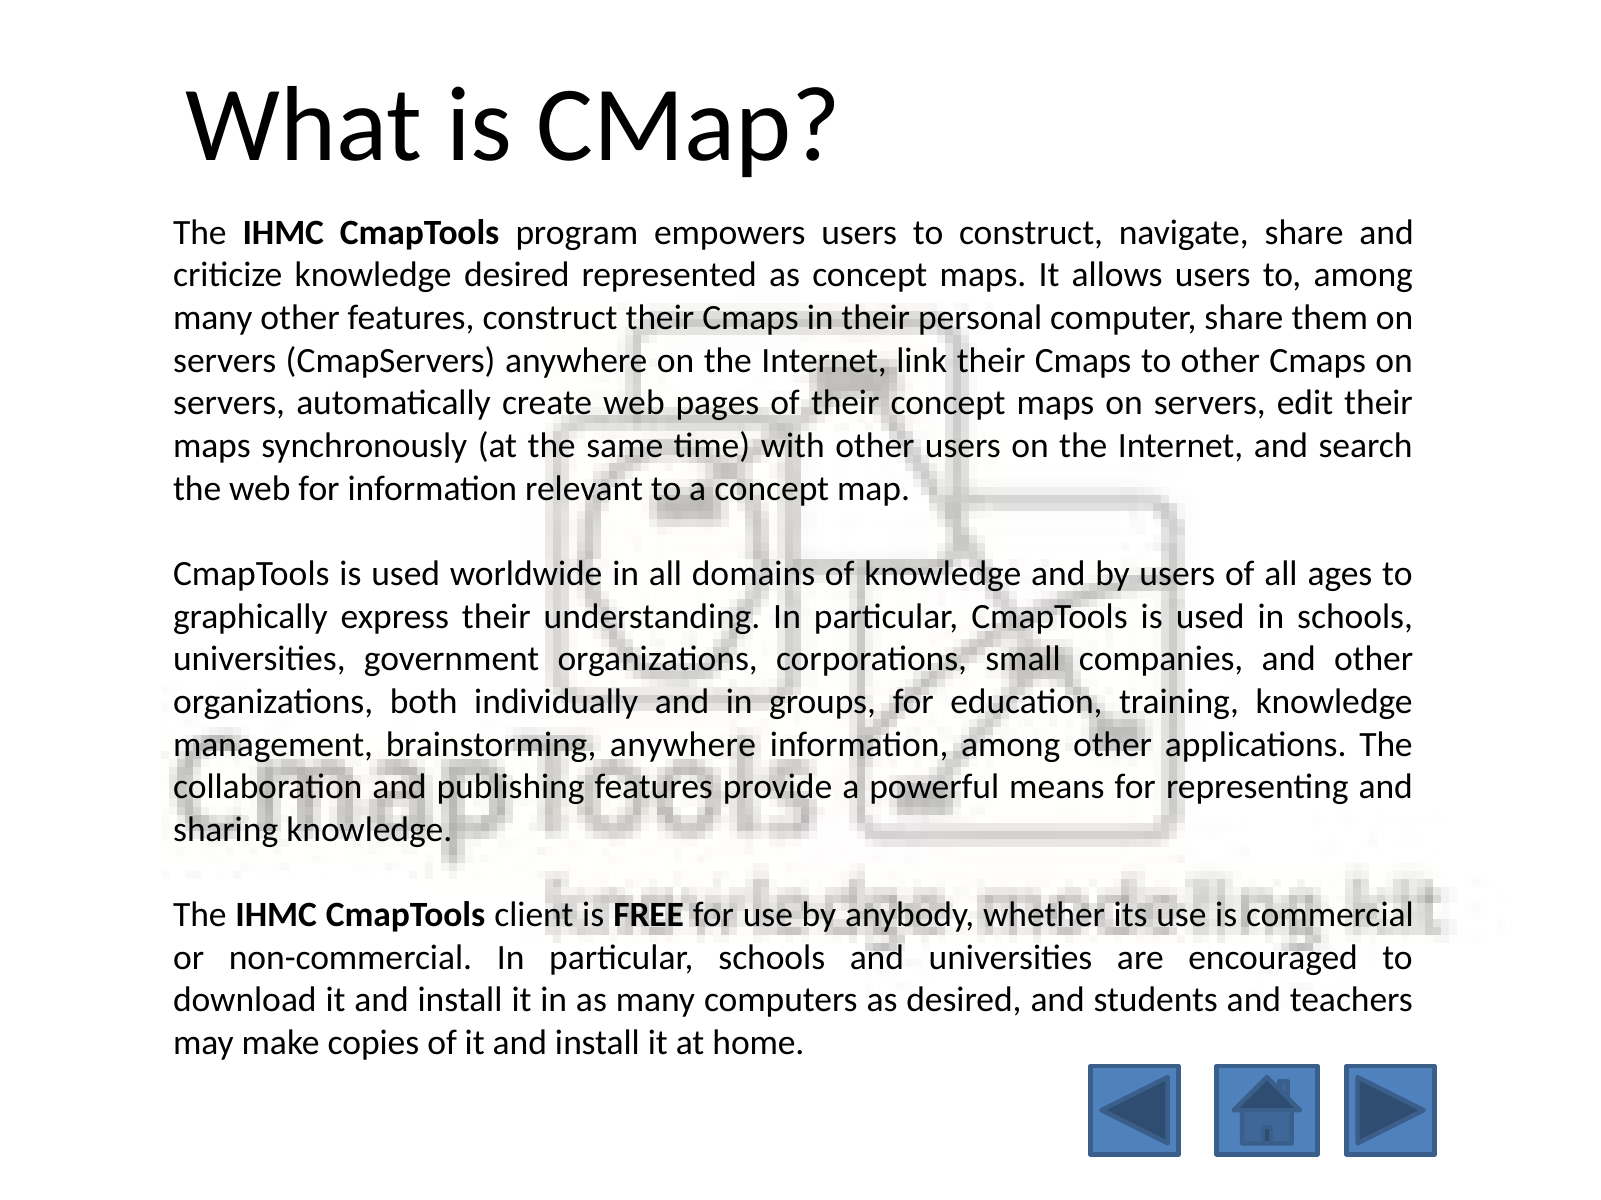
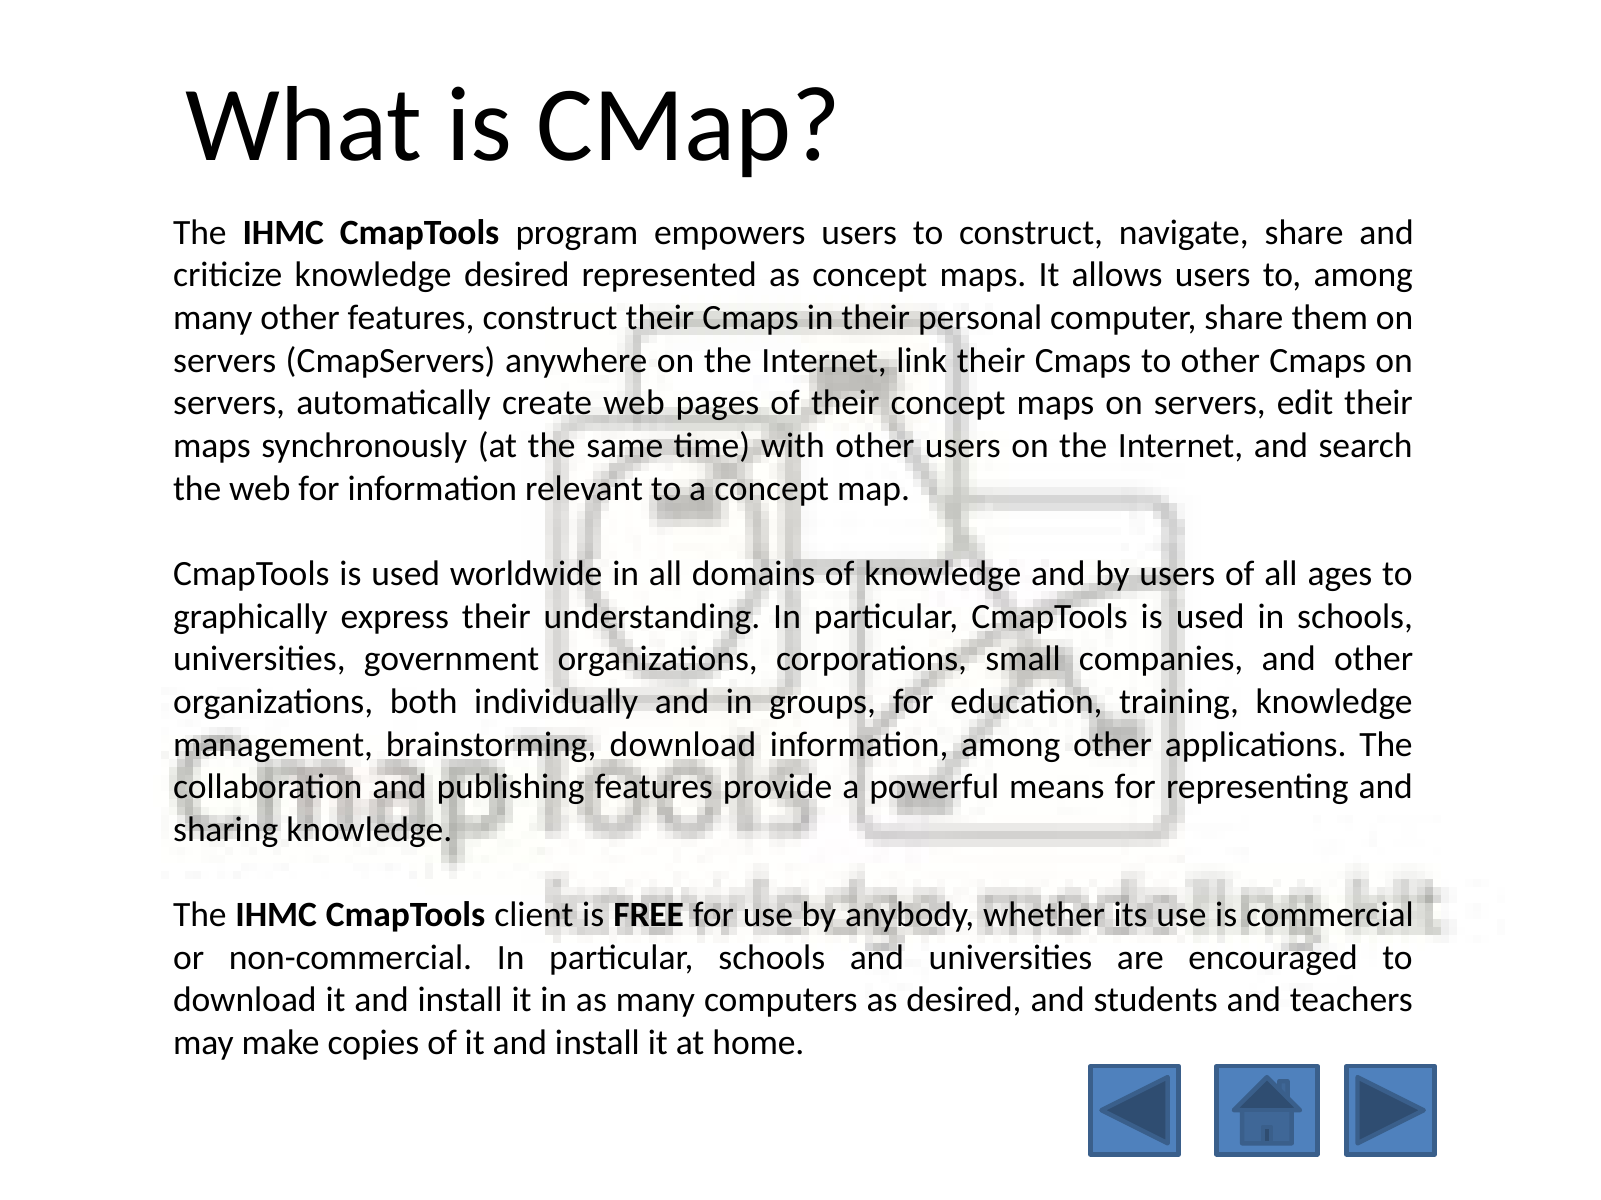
brainstorming anywhere: anywhere -> download
